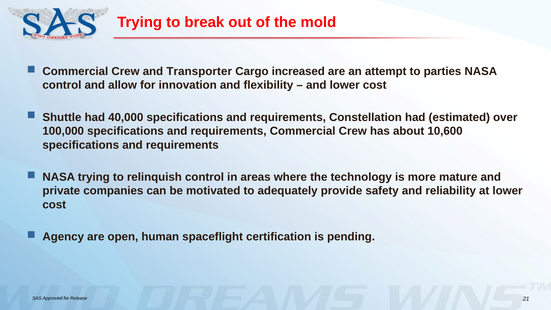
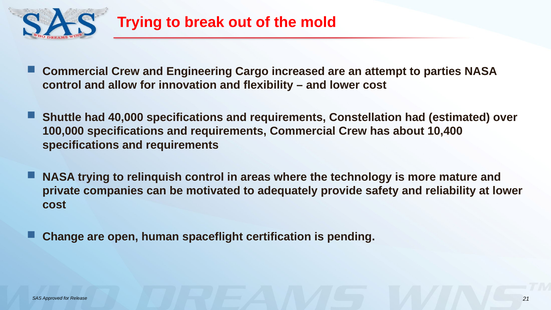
Transporter: Transporter -> Engineering
10,600: 10,600 -> 10,400
Agency: Agency -> Change
